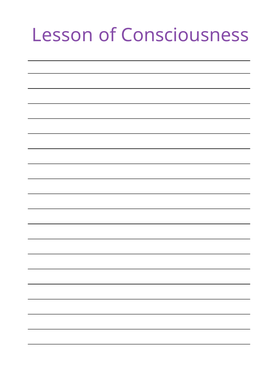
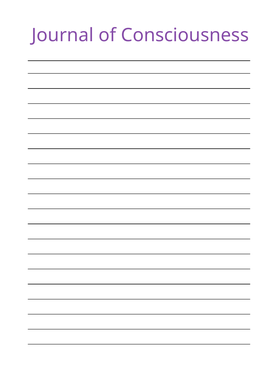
Lesson: Lesson -> Journal
